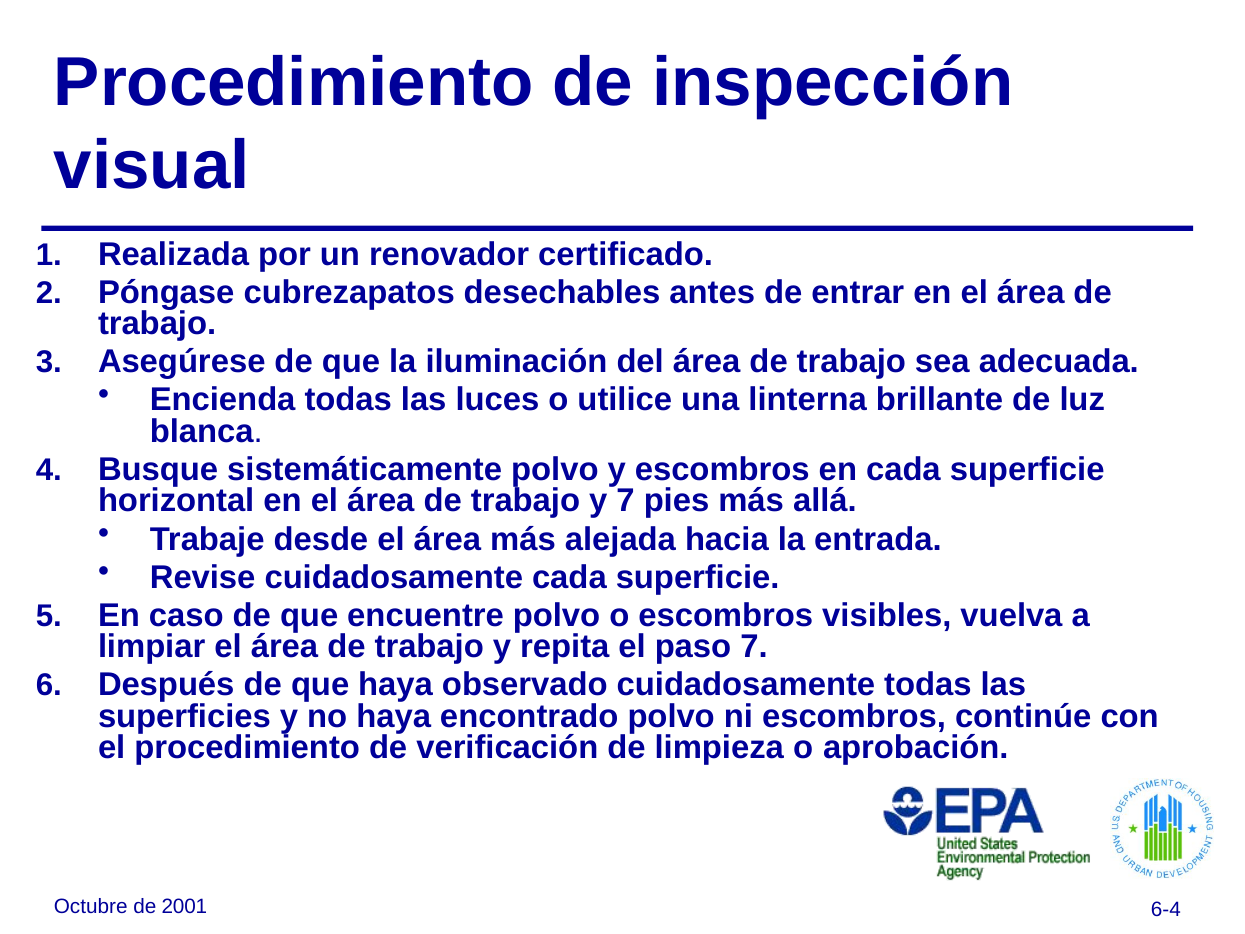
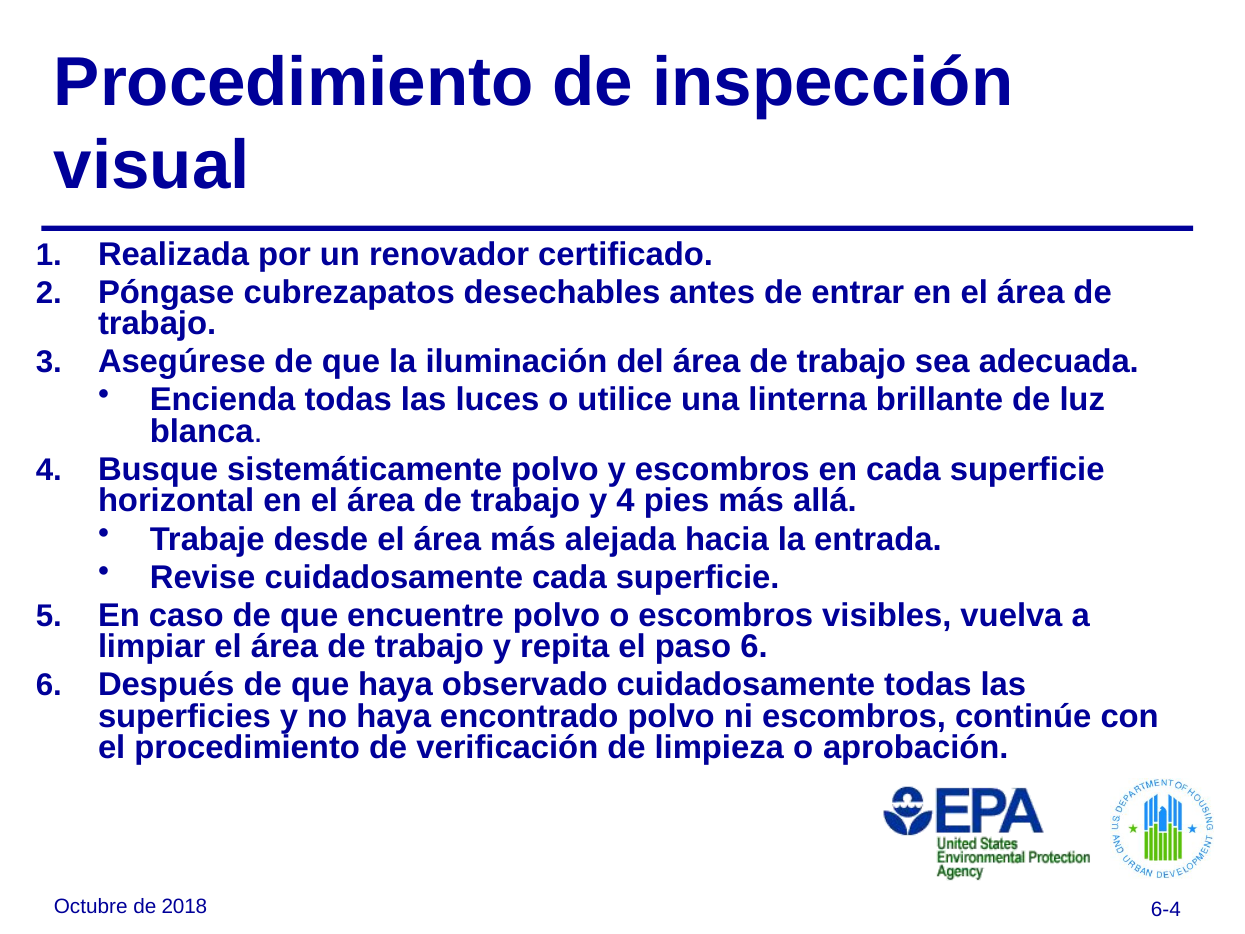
y 7: 7 -> 4
paso 7: 7 -> 6
2001: 2001 -> 2018
